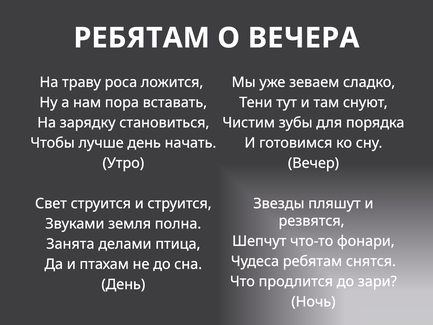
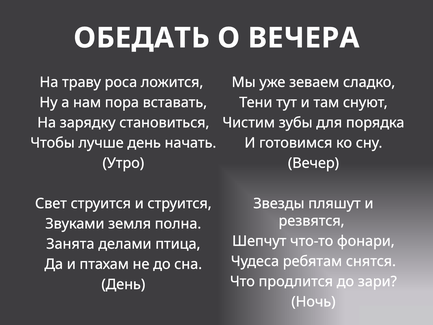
РЕБЯТАМ at (142, 38): РЕБЯТАМ -> ОБЕДАТЬ
